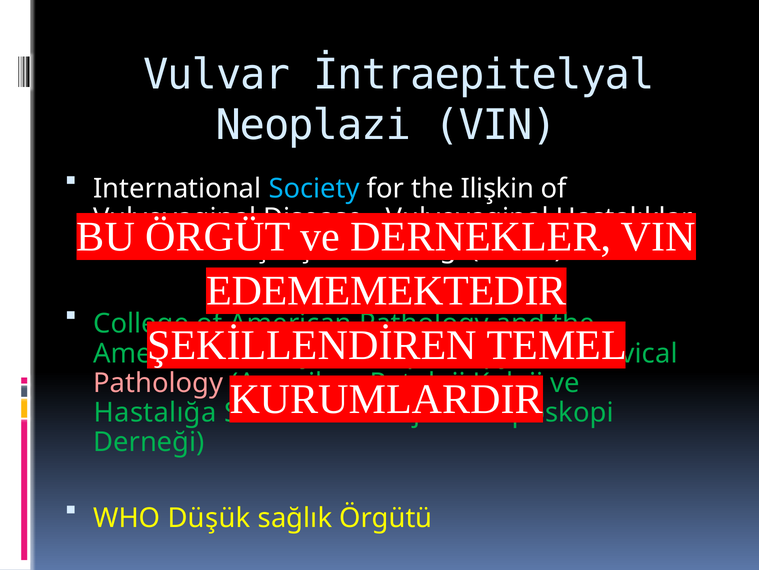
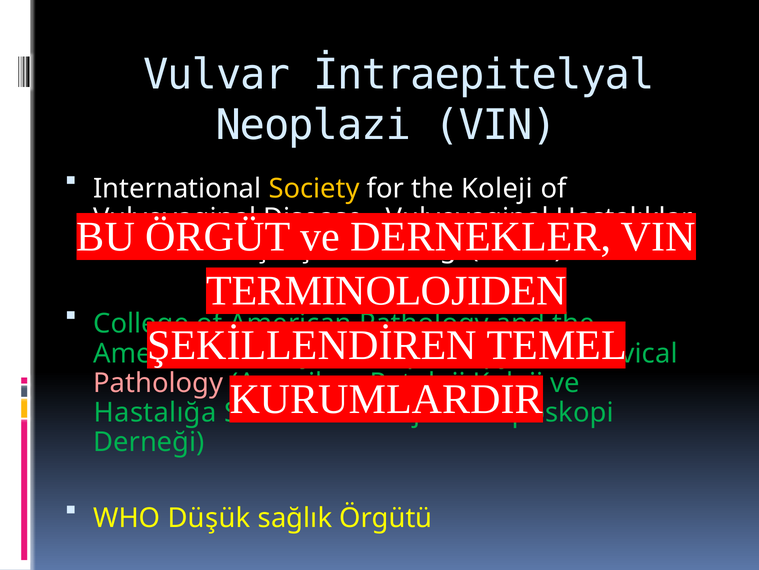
Society at (314, 189) colour: light blue -> yellow
the Ilişkin: Ilişkin -> Koleji
EDEMEMEKTEDIR: EDEMEMEKTEDIR -> TERMINOLOJIDEN
